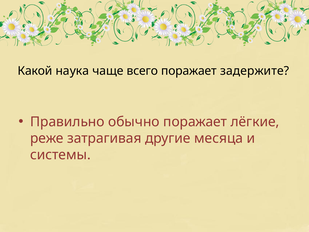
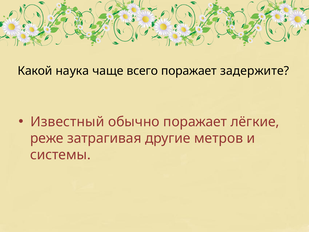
Правильно: Правильно -> Известный
месяца: месяца -> метров
